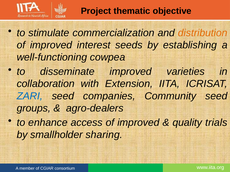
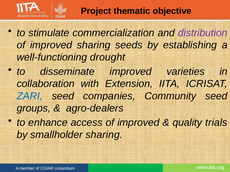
distribution colour: orange -> purple
improved interest: interest -> sharing
cowpea: cowpea -> drought
